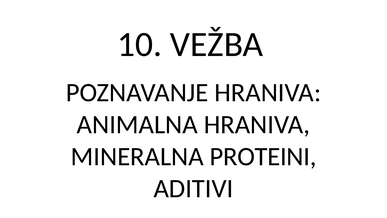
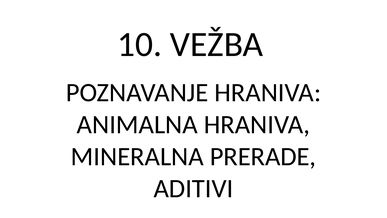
PROTEINI: PROTEINI -> PRERADE
